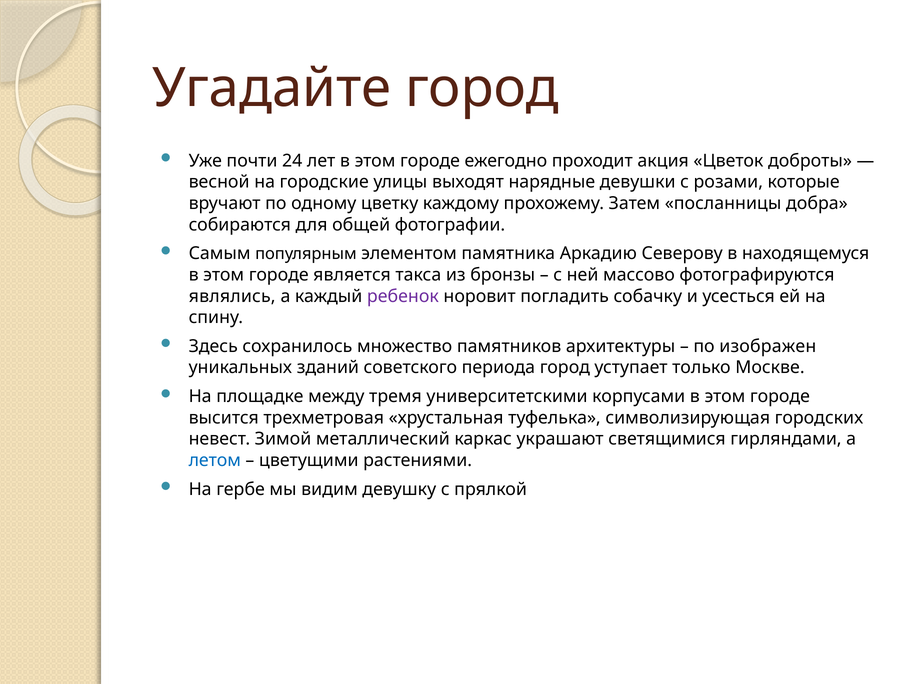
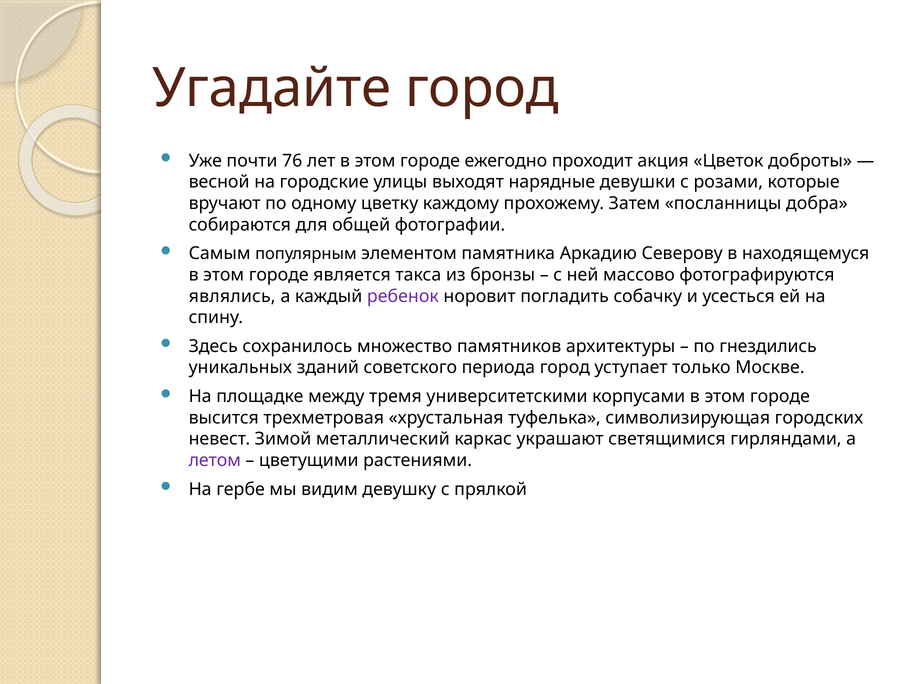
24: 24 -> 76
изображен: изображен -> гнездились
летом colour: blue -> purple
